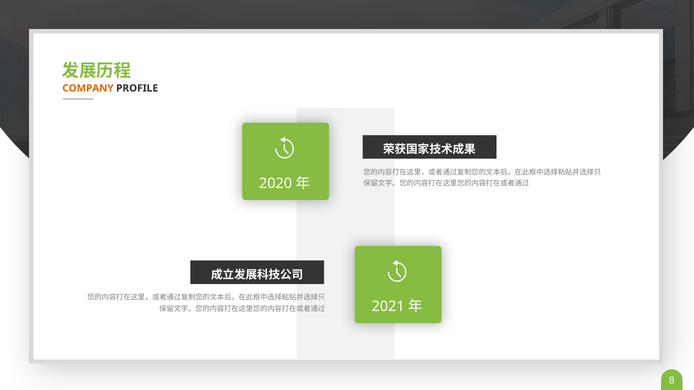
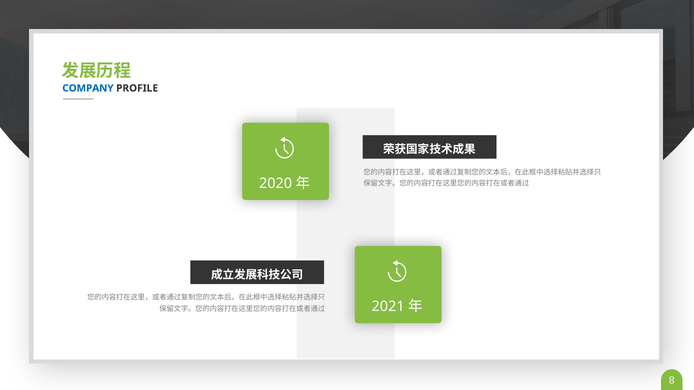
COMPANY colour: orange -> blue
